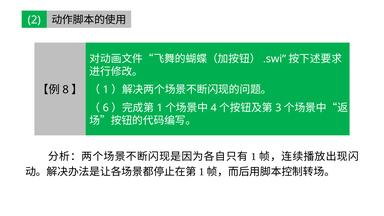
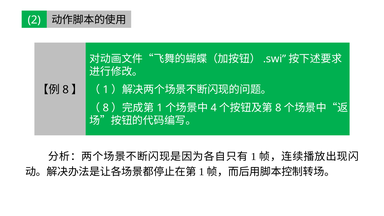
6 at (106, 108): 6 -> 8
3 at (278, 108): 3 -> 8
